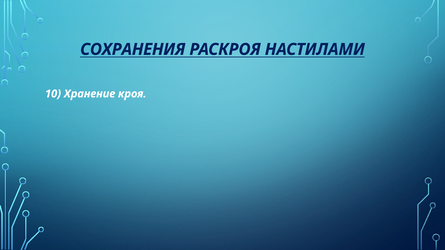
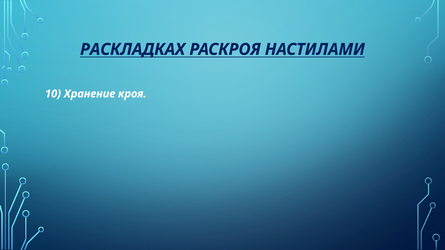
СОХРАНЕНИЯ: СОХРАНЕНИЯ -> РАСКЛАДКАХ
